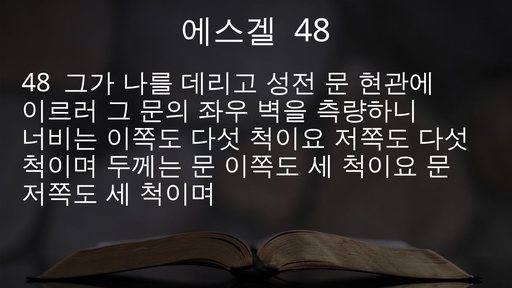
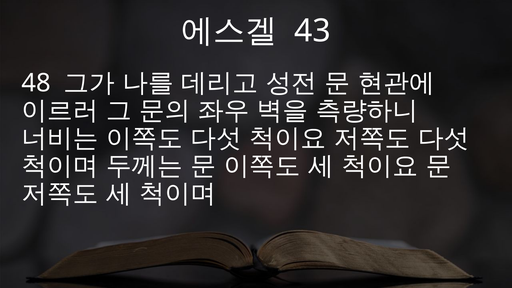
48 at (313, 31): 48 -> 43
